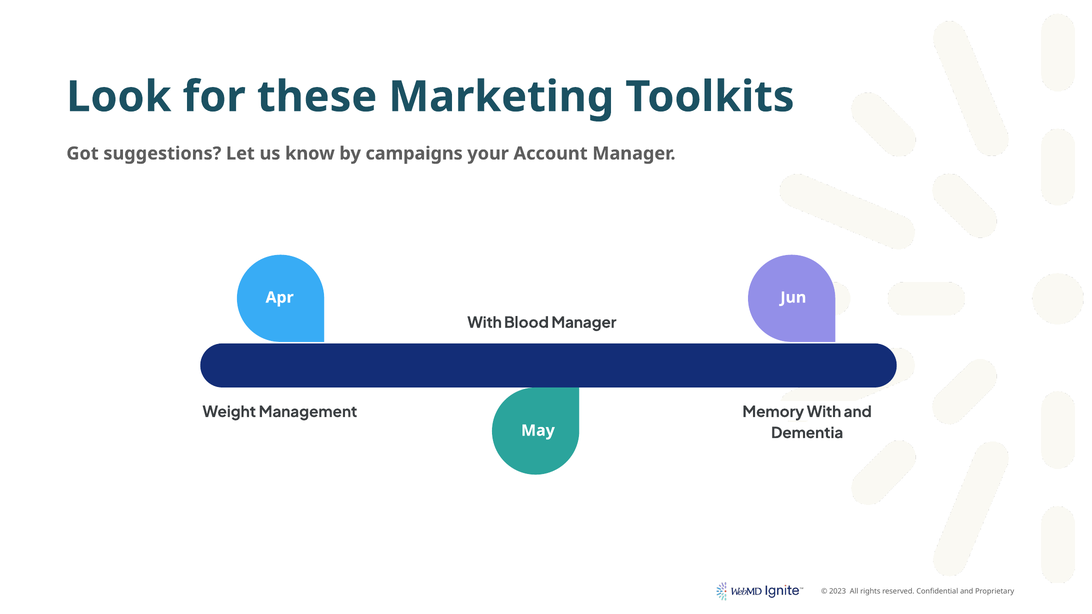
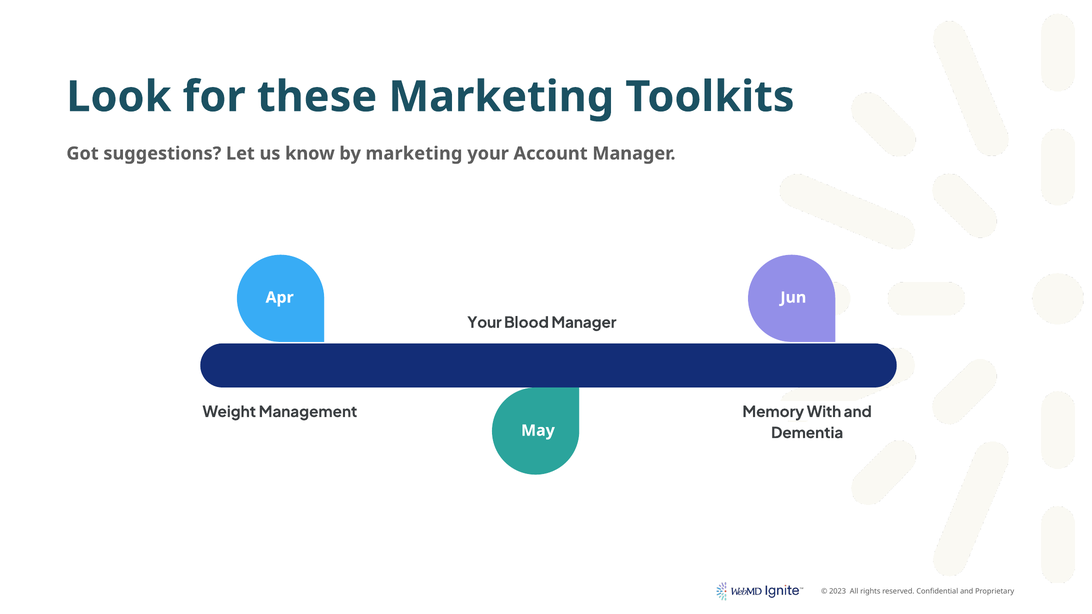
by campaigns: campaigns -> marketing
With at (485, 323): With -> Your
